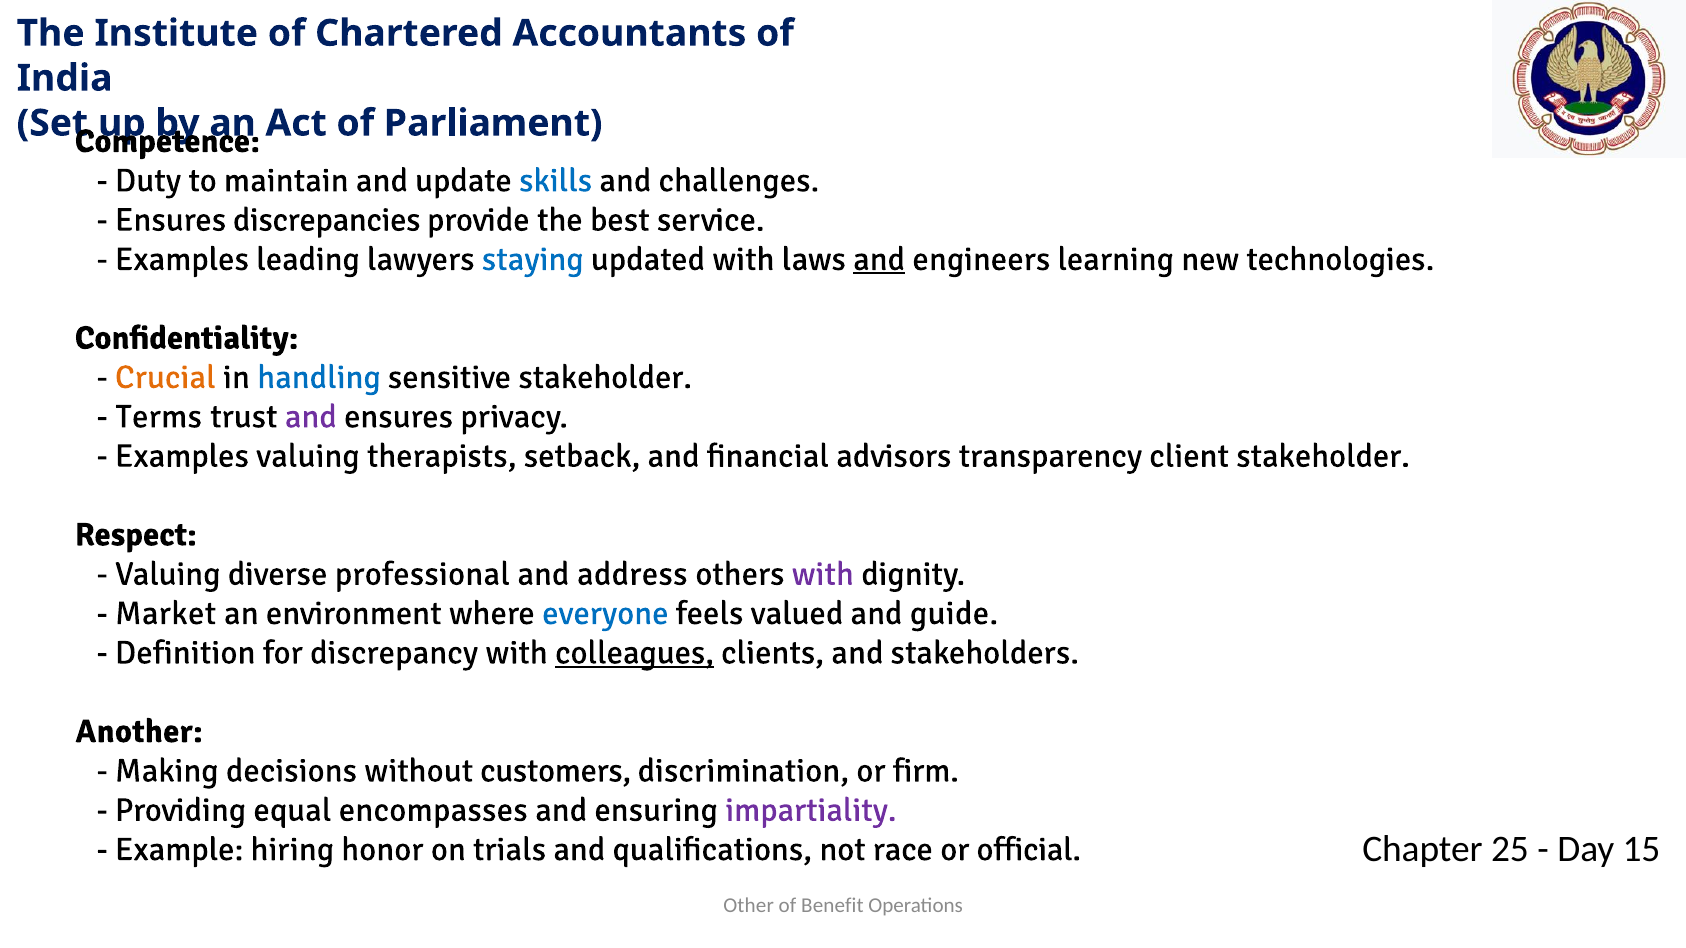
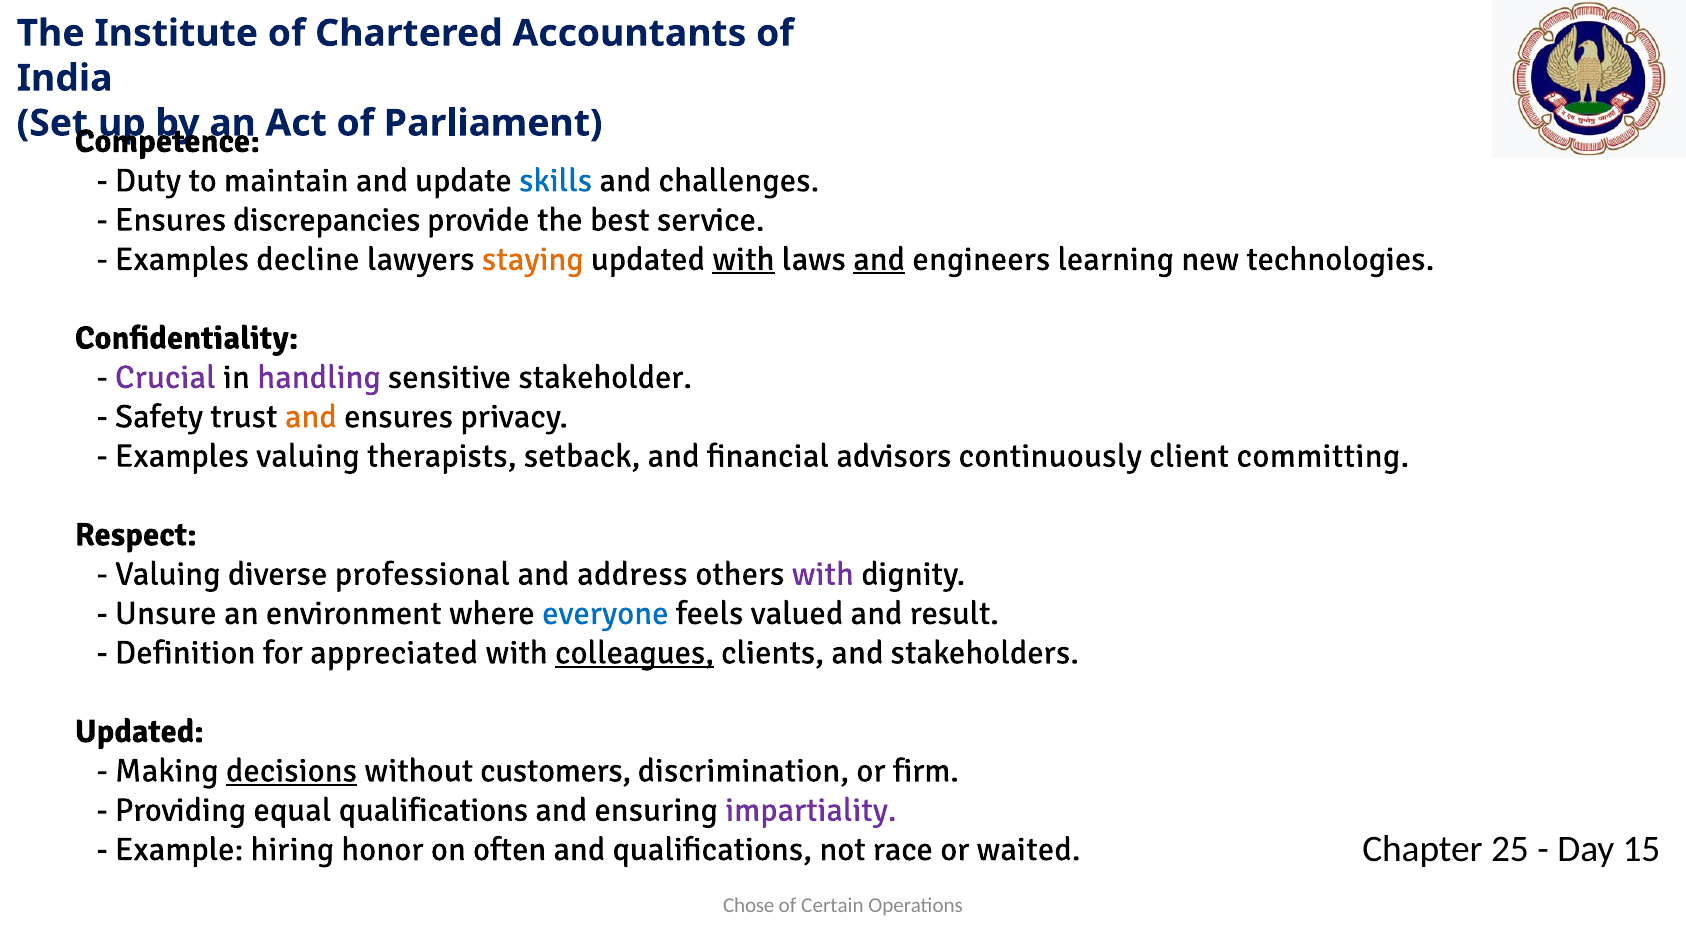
leading: leading -> decline
staying colour: blue -> orange
with at (743, 259) underline: none -> present
Crucial colour: orange -> purple
handling colour: blue -> purple
Terms: Terms -> Safety
and at (311, 417) colour: purple -> orange
transparency: transparency -> continuously
client stakeholder: stakeholder -> committing
Market: Market -> Unsure
guide: guide -> result
discrepancy: discrepancy -> appreciated
Another at (139, 732): Another -> Updated
decisions underline: none -> present
equal encompasses: encompasses -> qualifications
trials: trials -> often
official: official -> waited
Other: Other -> Chose
Benefit: Benefit -> Certain
